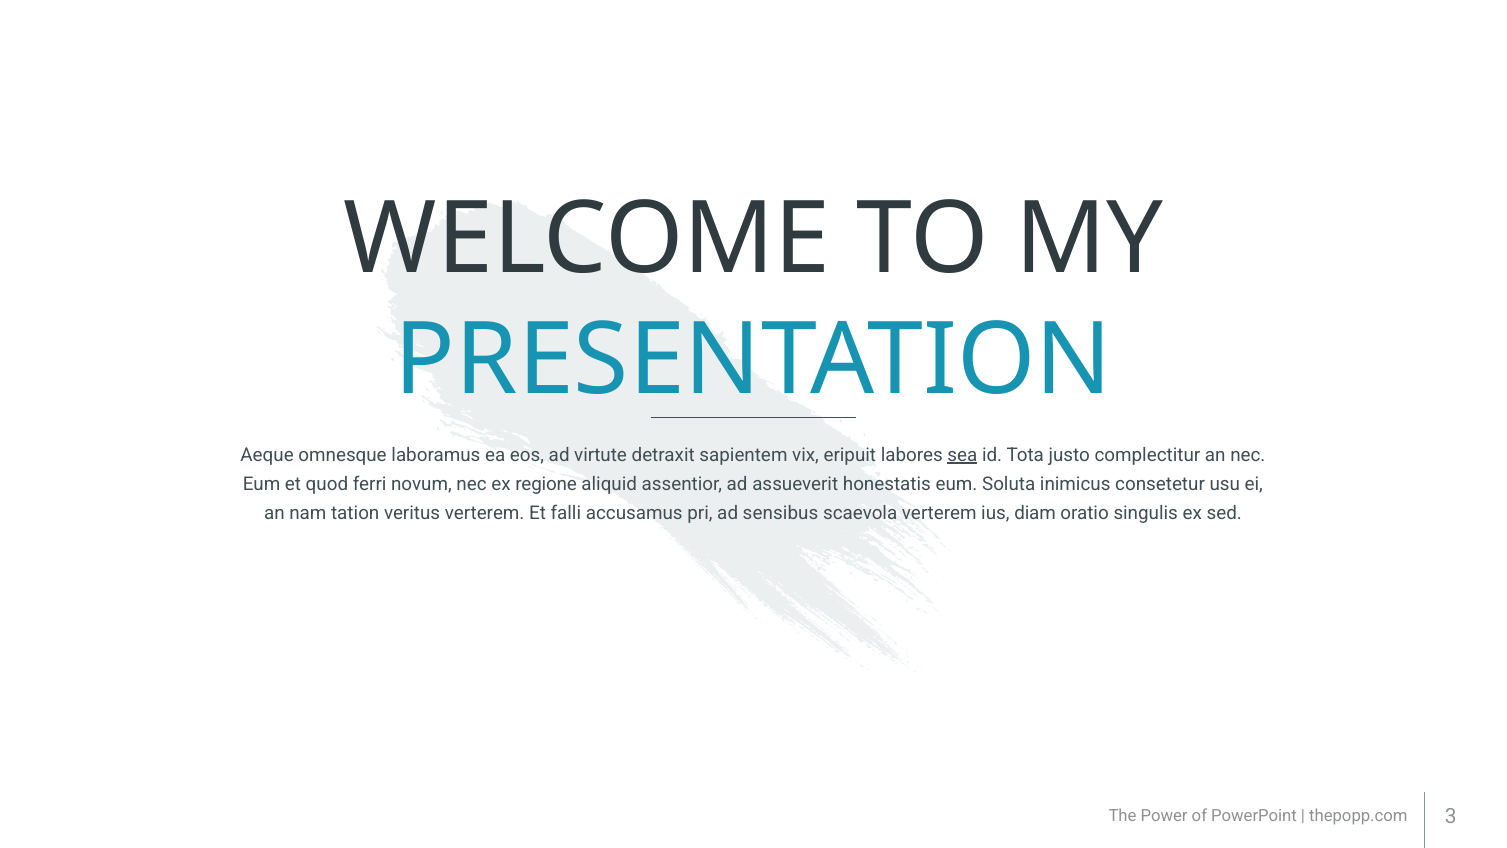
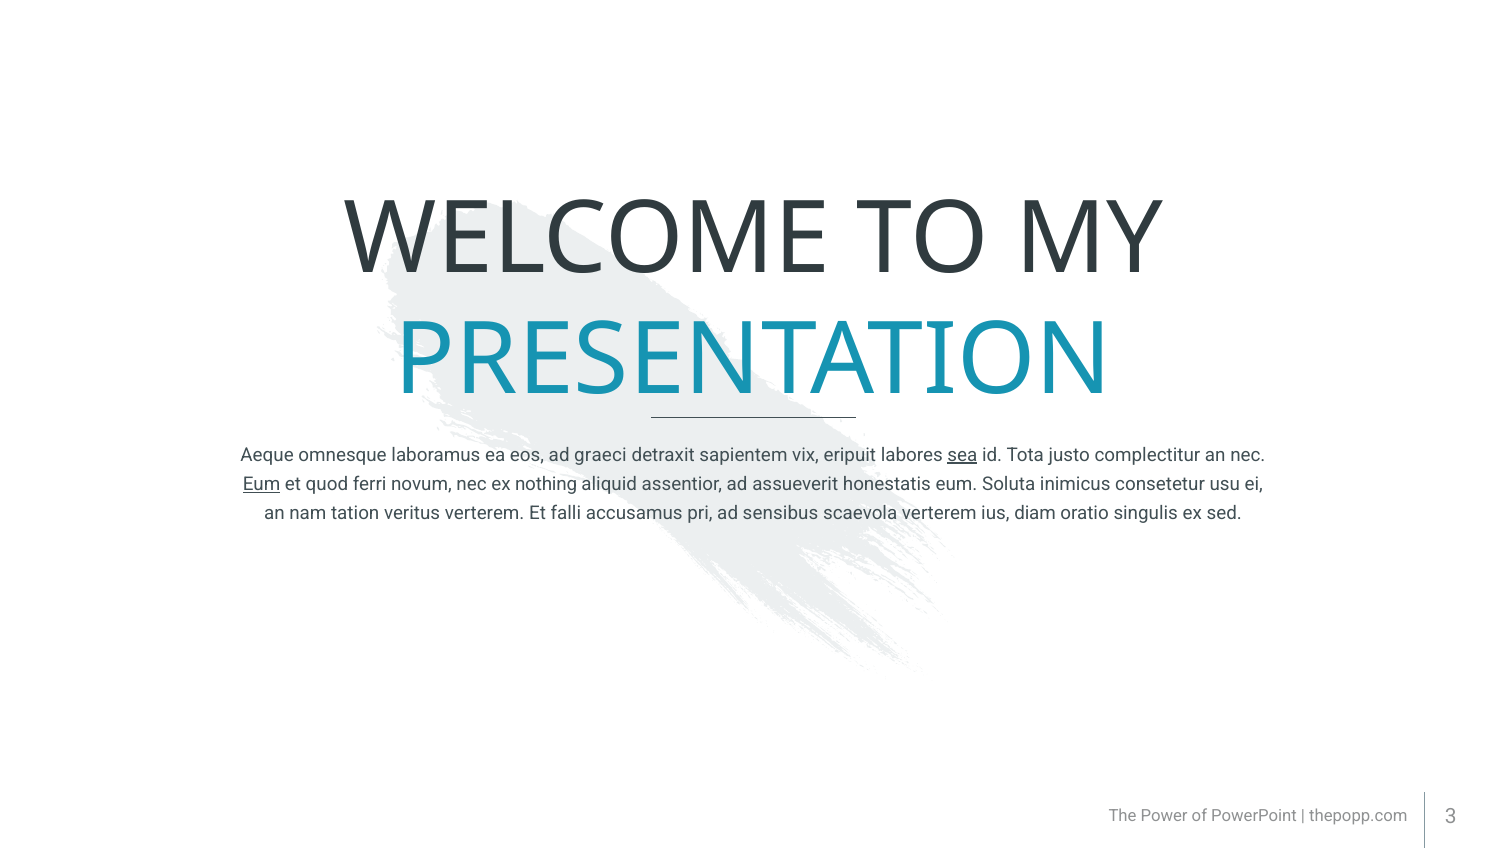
virtute: virtute -> graeci
Eum at (262, 484) underline: none -> present
regione: regione -> nothing
